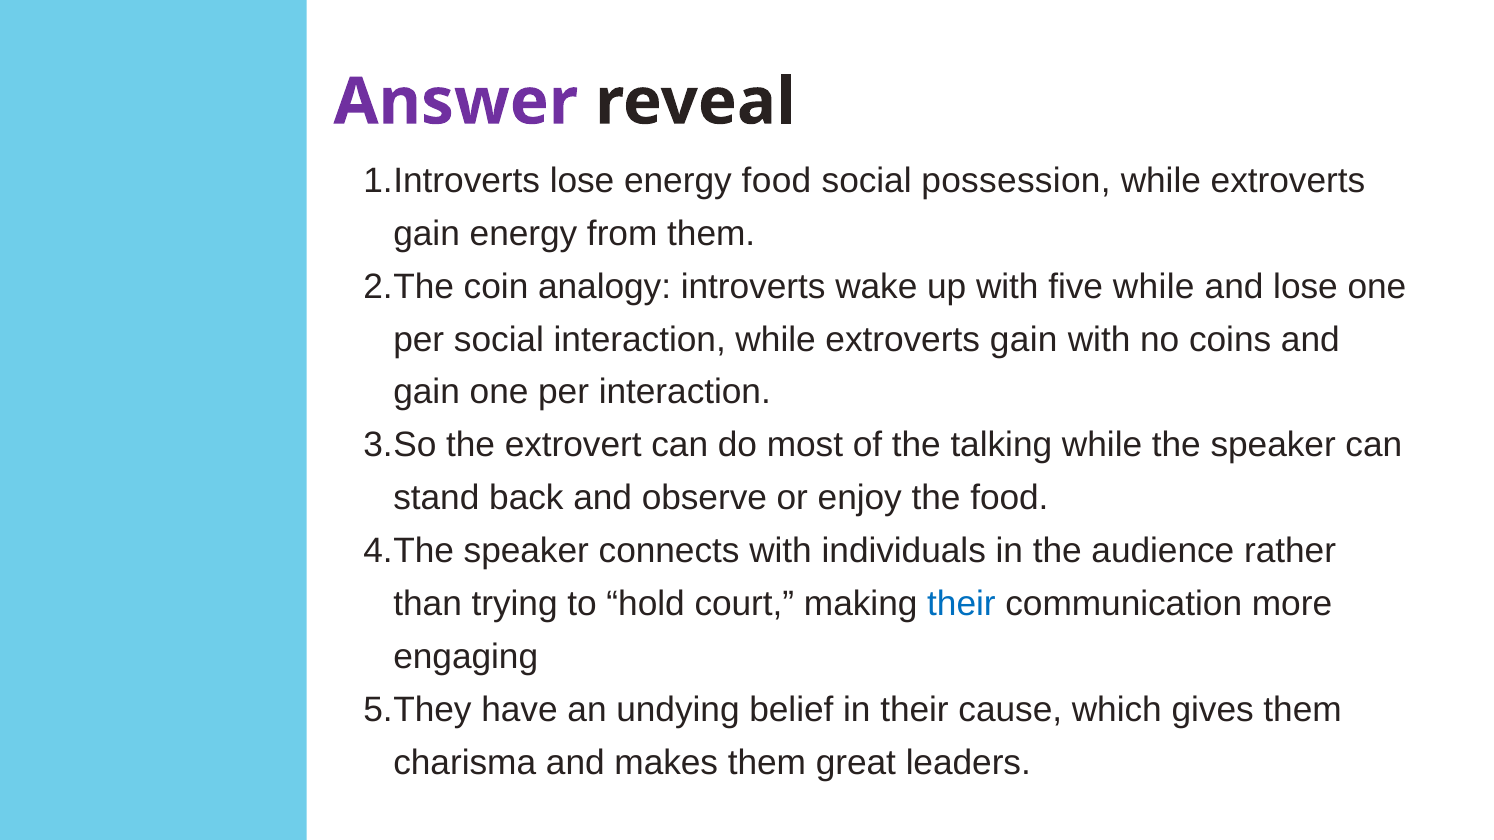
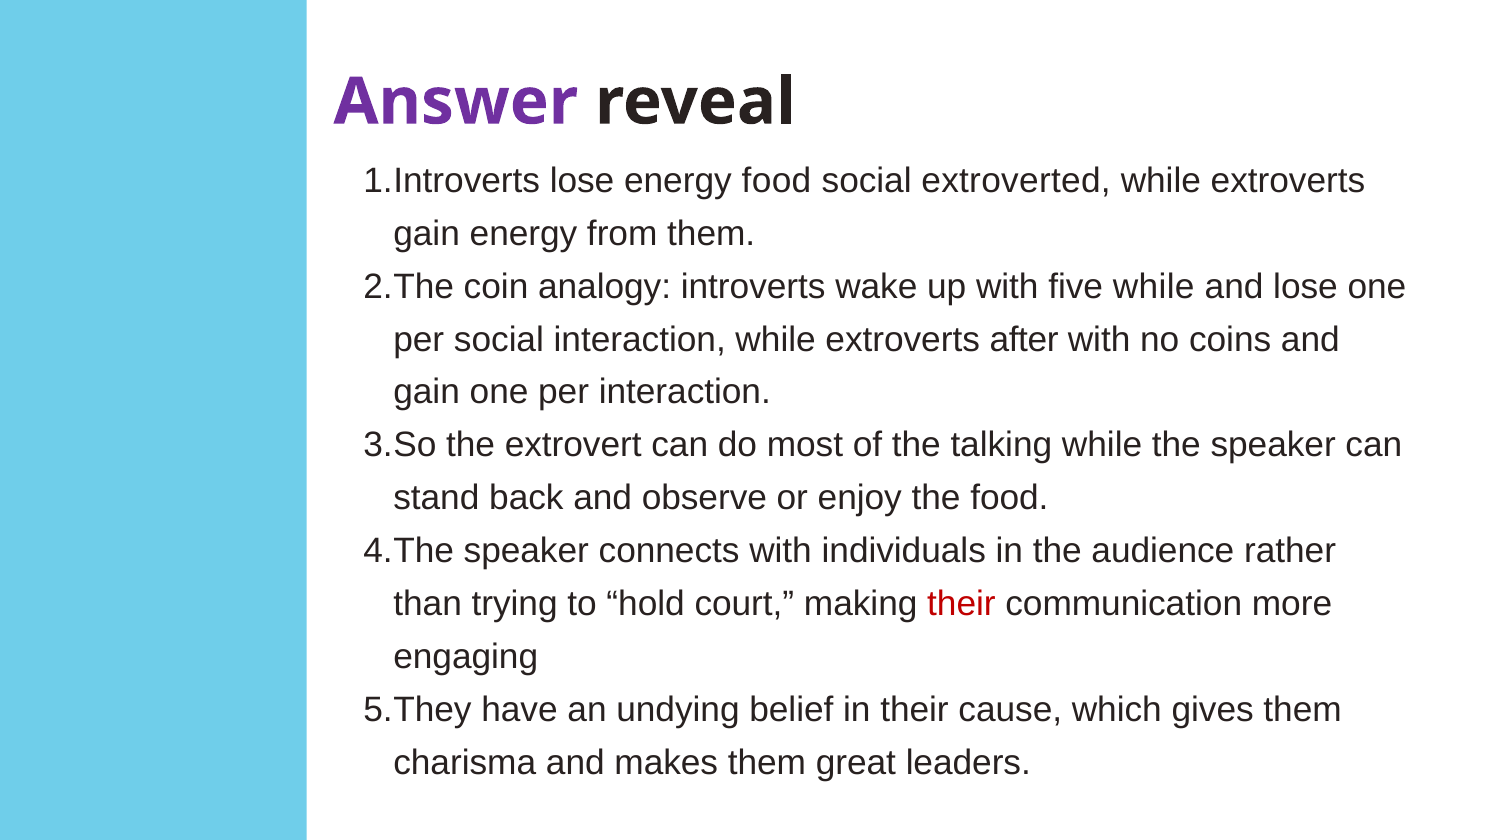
possession: possession -> extroverted
interaction while extroverts gain: gain -> after
their at (961, 604) colour: blue -> red
